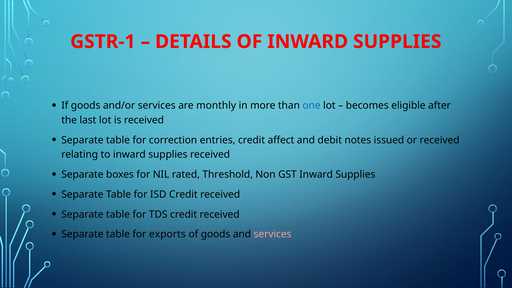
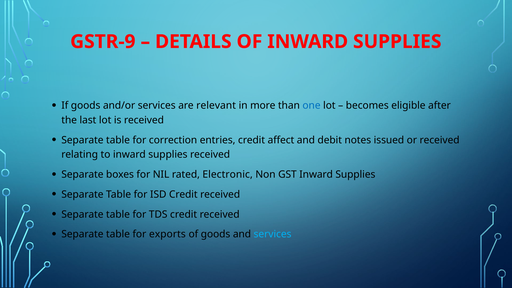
GSTR-1: GSTR-1 -> GSTR-9
monthly: monthly -> relevant
Threshold: Threshold -> Electronic
services at (273, 234) colour: pink -> light blue
